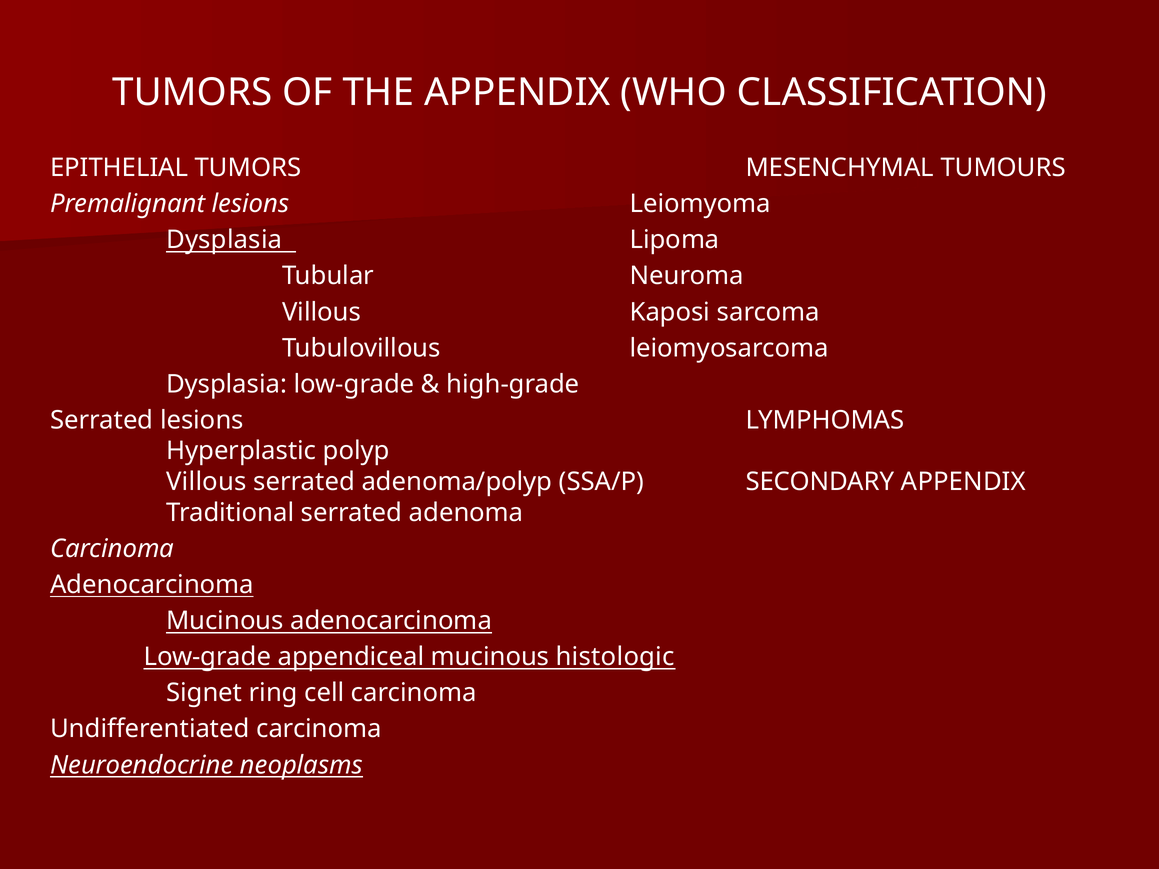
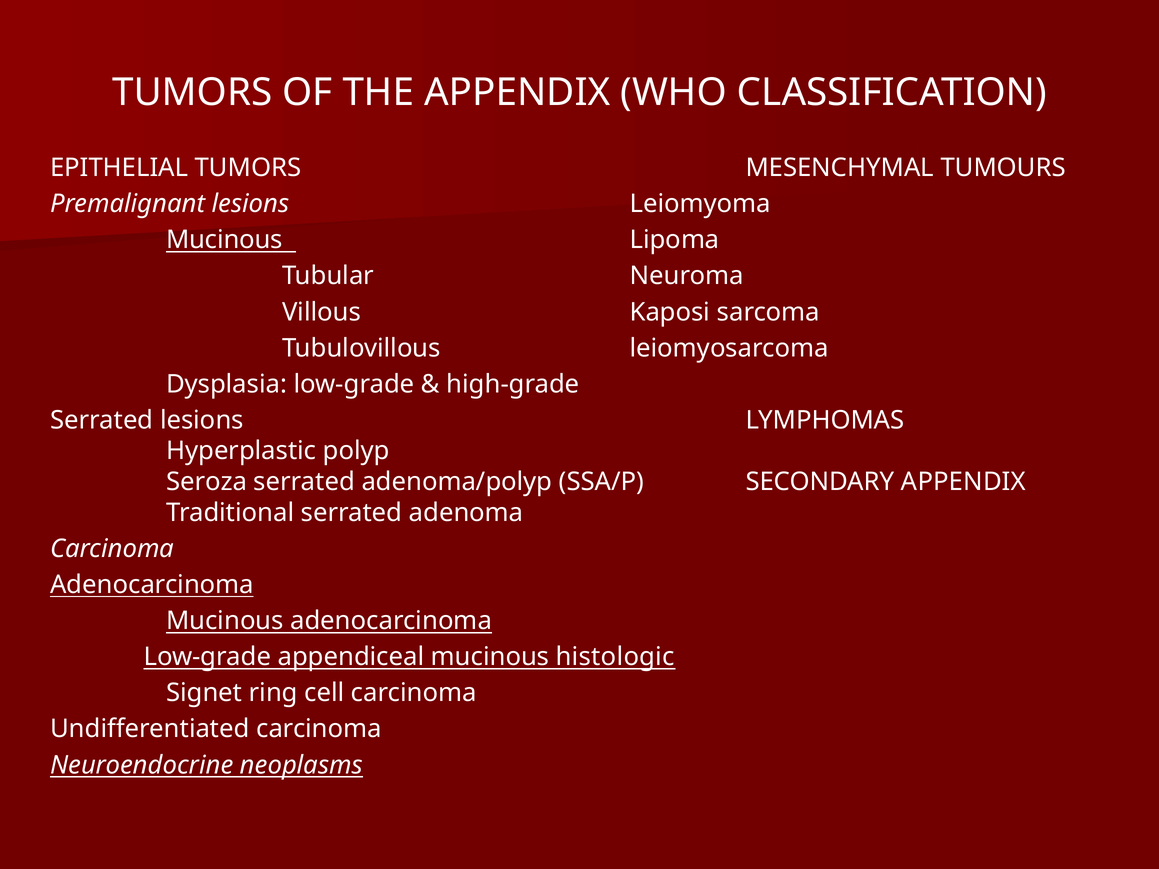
Dysplasia at (224, 240): Dysplasia -> Mucinous
Villous at (206, 482): Villous -> Seroza
